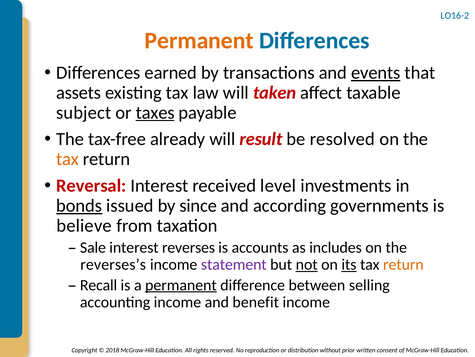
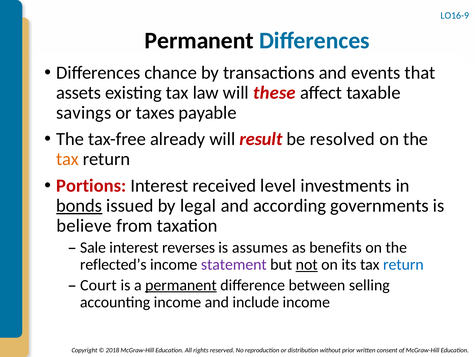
LO16-2: LO16-2 -> LO16-9
Permanent at (199, 41) colour: orange -> black
earned: earned -> chance
events underline: present -> none
taken: taken -> these
subject: subject -> savings
taxes underline: present -> none
Reversal: Reversal -> Portions
since: since -> legal
accounts: accounts -> assumes
includes: includes -> benefits
reverses’s: reverses’s -> reflected’s
its underline: present -> none
return at (403, 264) colour: orange -> blue
Recall: Recall -> Court
benefit: benefit -> include
